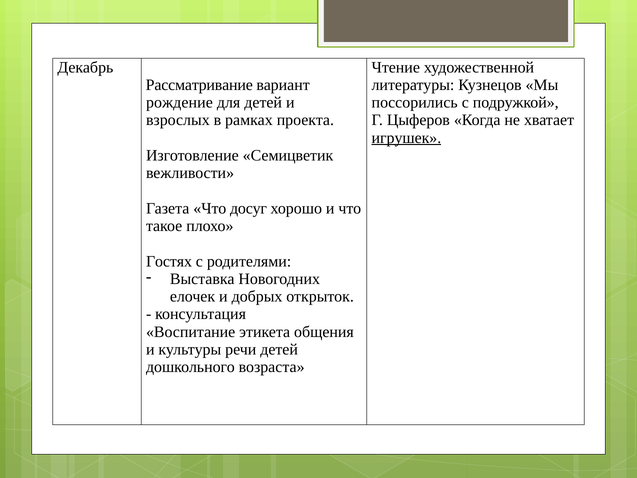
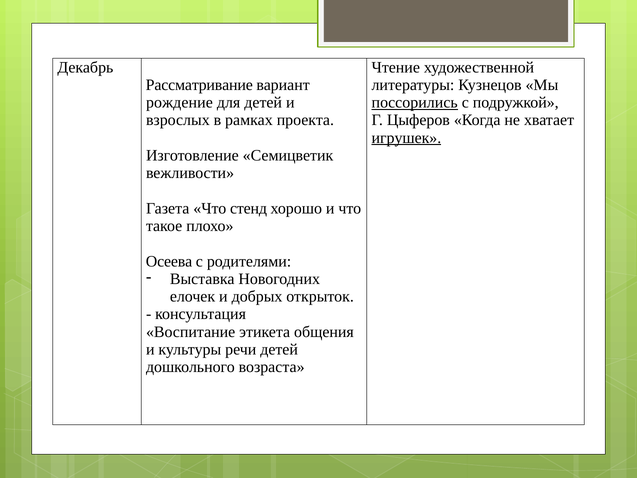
поссорились underline: none -> present
досуг: досуг -> стенд
Гостях: Гостях -> Осеева
